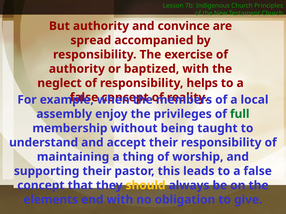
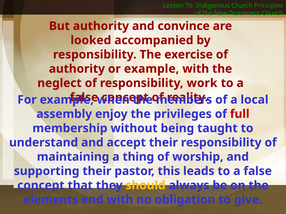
spread: spread -> looked
or baptized: baptized -> example
helps: helps -> work
full colour: green -> red
